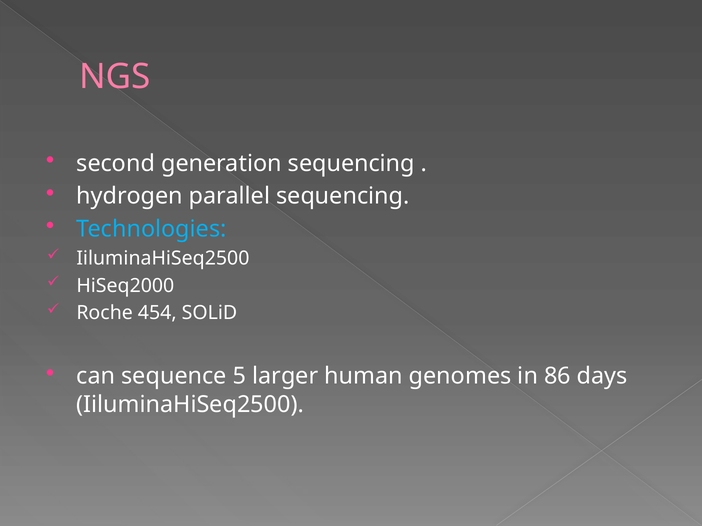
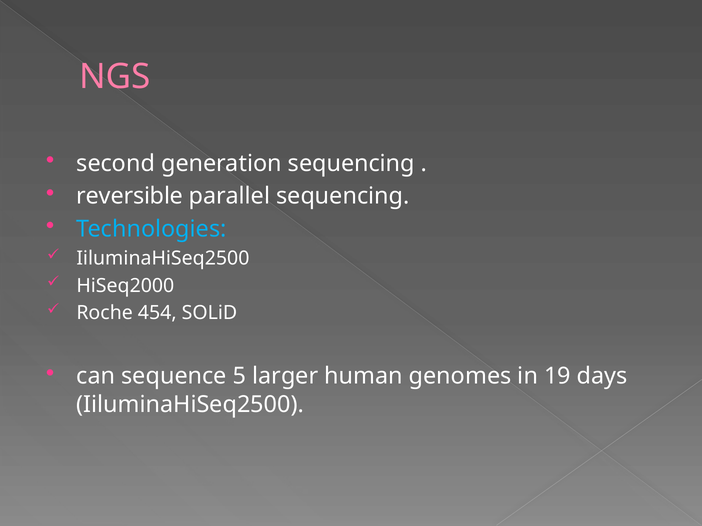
hydrogen: hydrogen -> reversible
86: 86 -> 19
